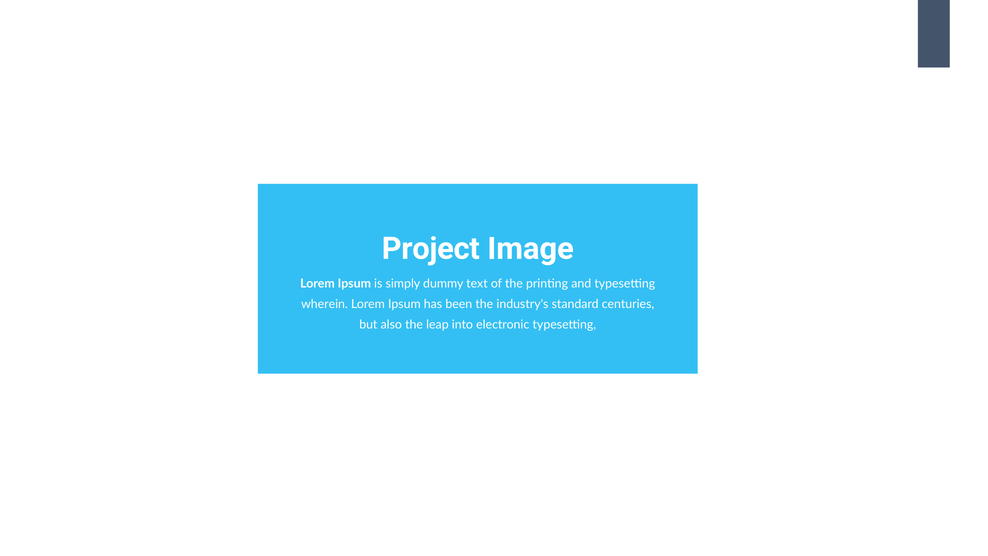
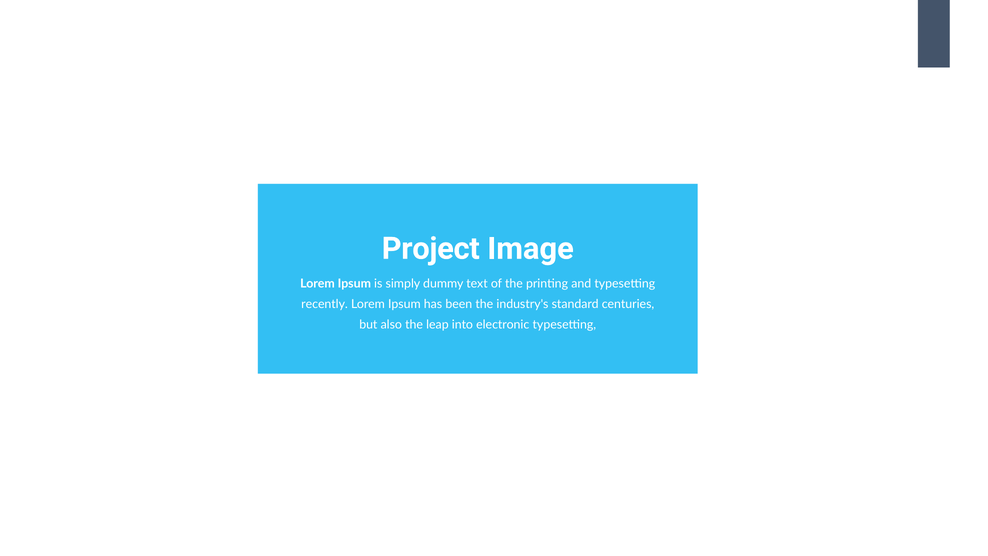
wherein: wherein -> recently
